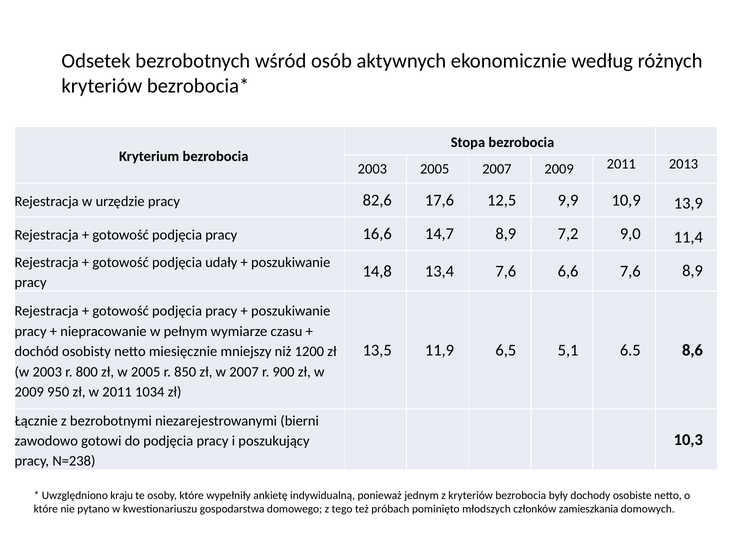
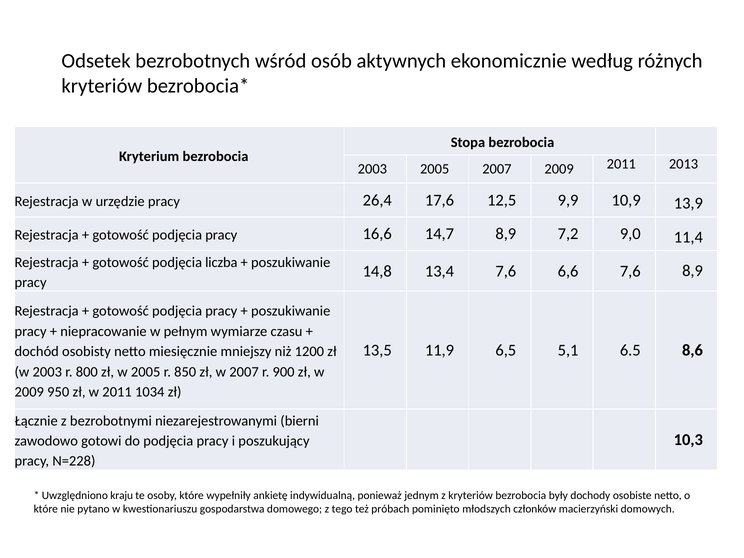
82,6: 82,6 -> 26,4
udały: udały -> liczba
N=238: N=238 -> N=228
zamieszkania: zamieszkania -> macierzyński
